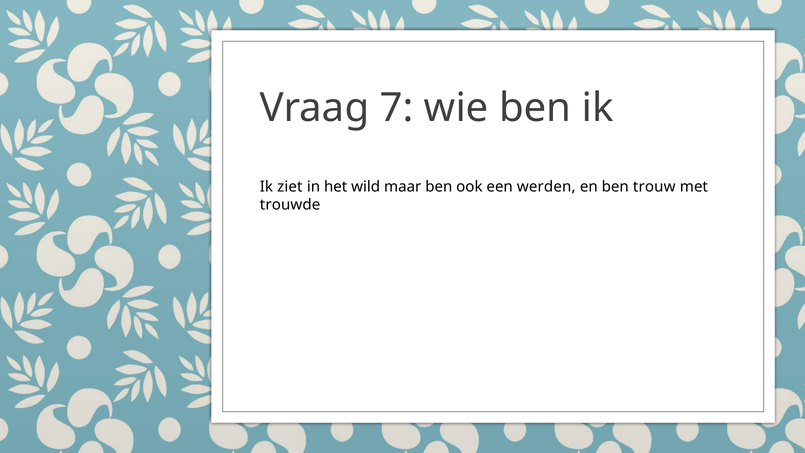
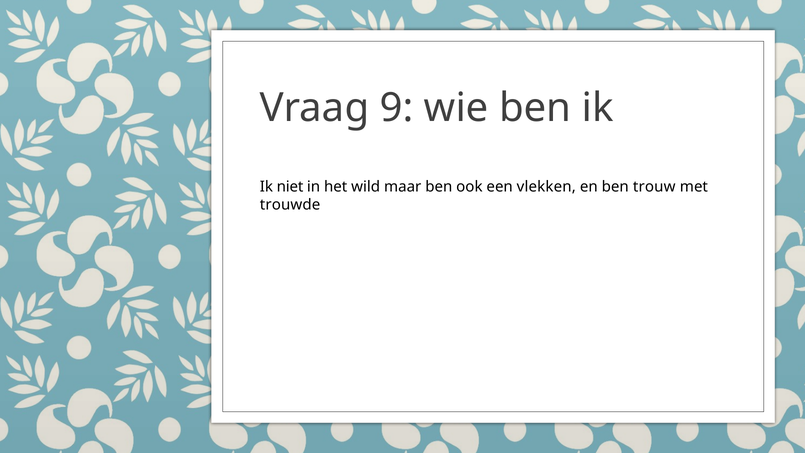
7: 7 -> 9
ziet: ziet -> niet
werden: werden -> vlekken
